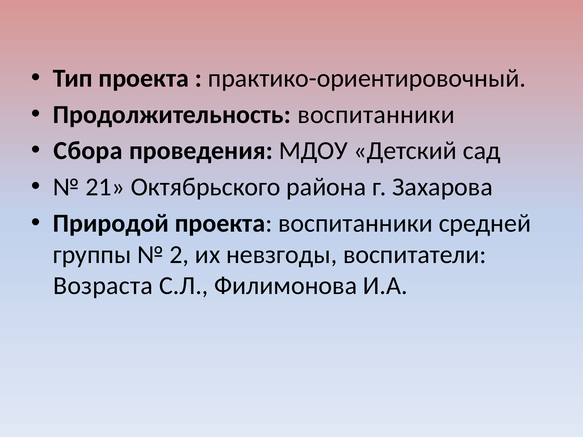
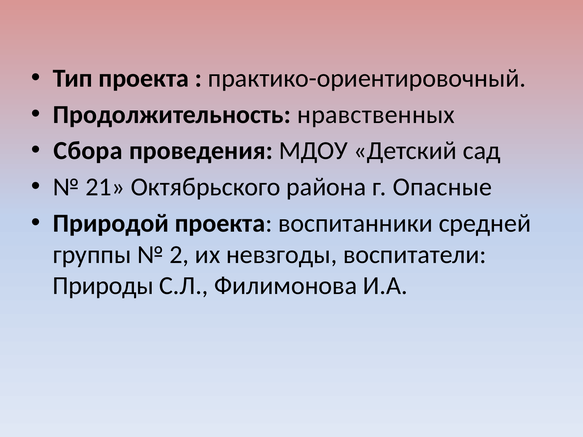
Продолжительность воспитанники: воспитанники -> нравственных
Захарова: Захарова -> Опасные
Возраста: Возраста -> Природы
